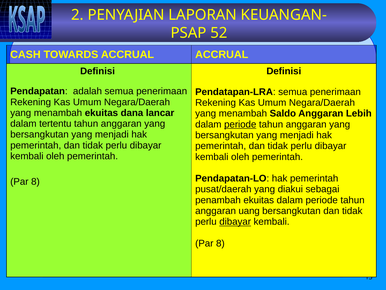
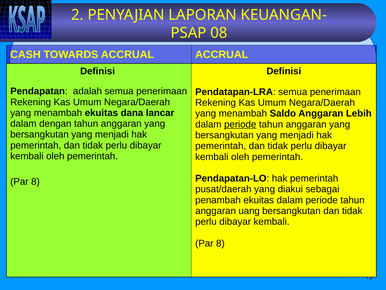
52: 52 -> 08
tertentu: tertentu -> dengan
dibayar at (235, 221) underline: present -> none
